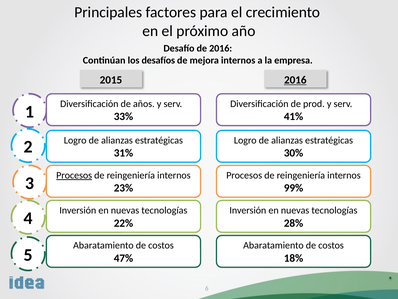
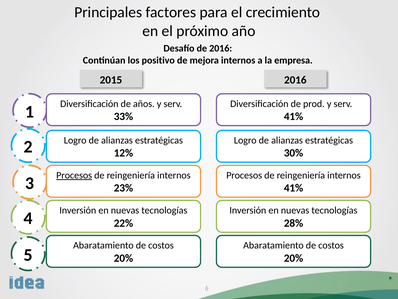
desafíos: desafíos -> positivo
2016 at (295, 80) underline: present -> none
31%: 31% -> 12%
99% at (294, 188): 99% -> 41%
47% at (123, 258): 47% -> 20%
18% at (294, 258): 18% -> 20%
